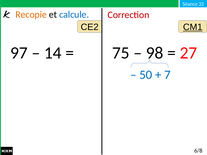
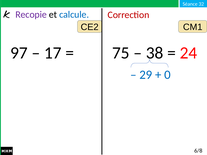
Recopie colour: orange -> purple
CM1 underline: present -> none
14: 14 -> 17
98: 98 -> 38
27: 27 -> 24
50: 50 -> 29
7: 7 -> 0
